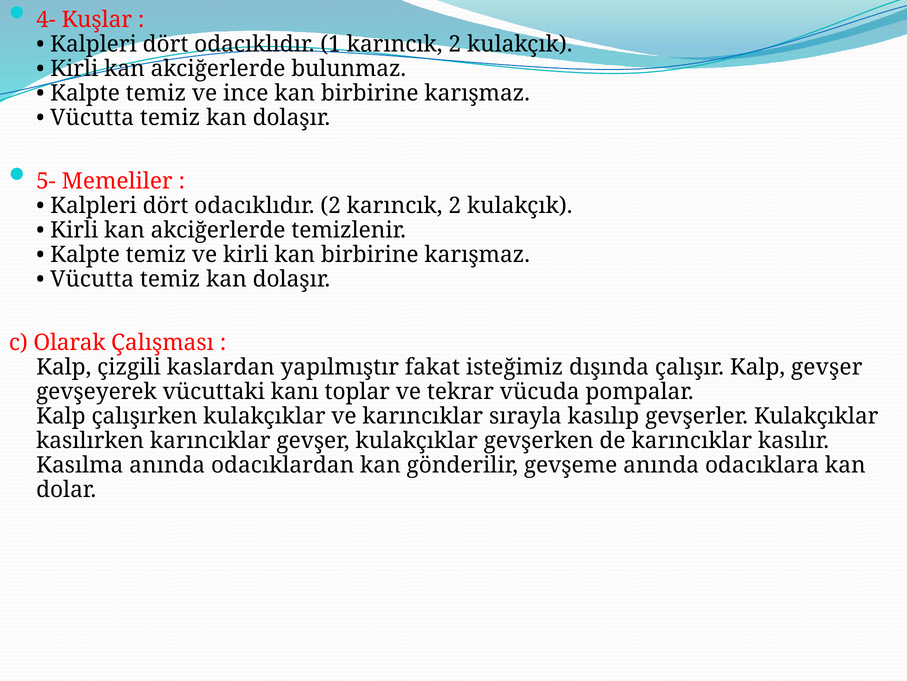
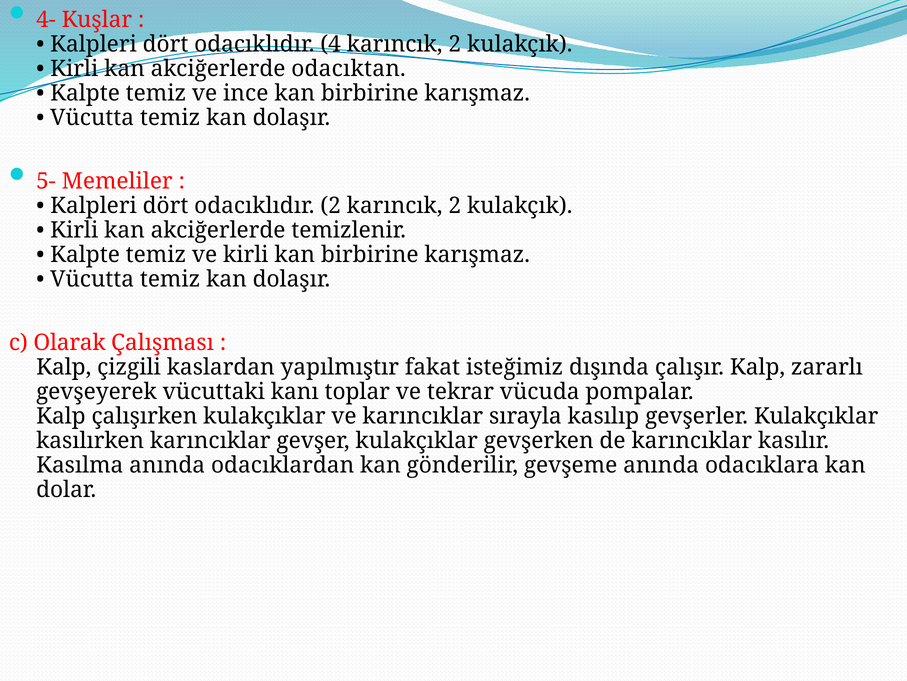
1: 1 -> 4
bulunmaz: bulunmaz -> odacıktan
Kalp gevşer: gevşer -> zararlı
